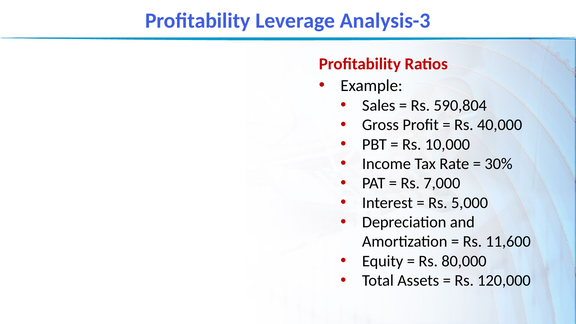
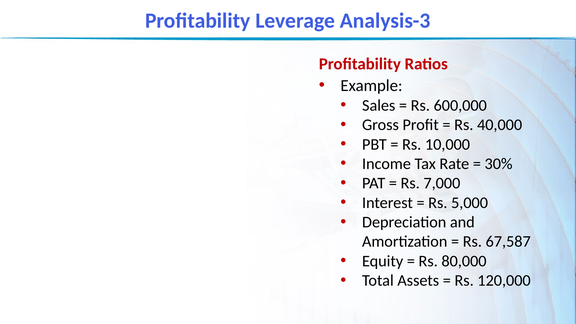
590,804: 590,804 -> 600,000
11,600: 11,600 -> 67,587
